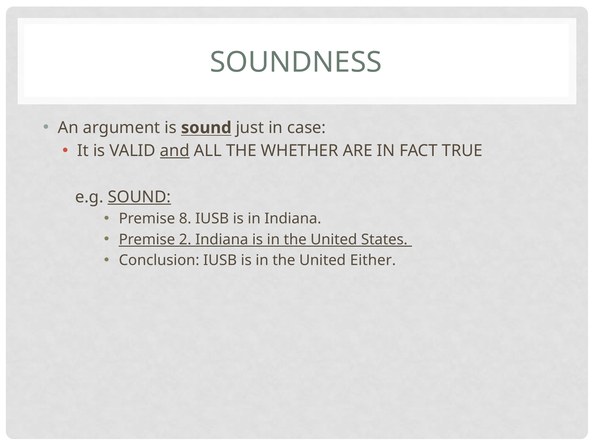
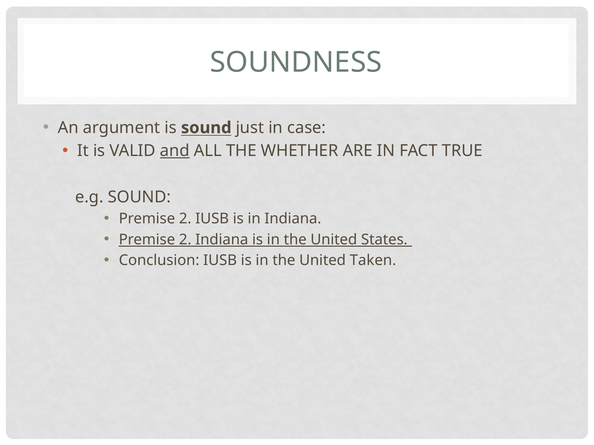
SOUND at (139, 197) underline: present -> none
8 at (185, 219): 8 -> 2
Either: Either -> Taken
